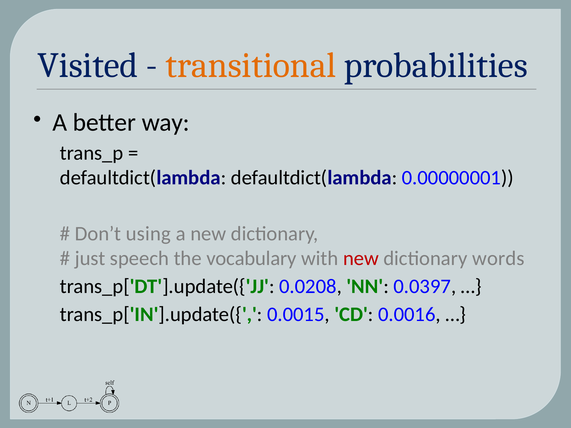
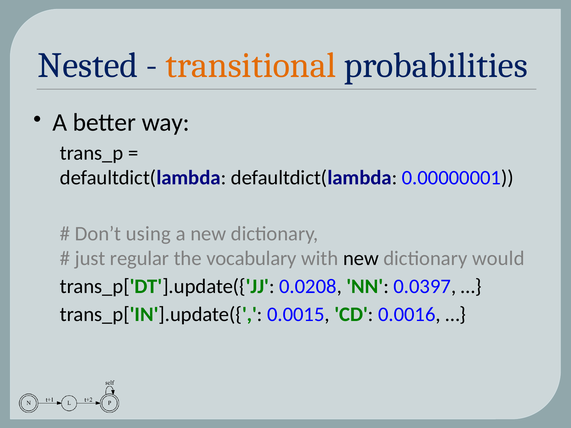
Visited: Visited -> Nested
speech: speech -> regular
new at (361, 259) colour: red -> black
words: words -> would
